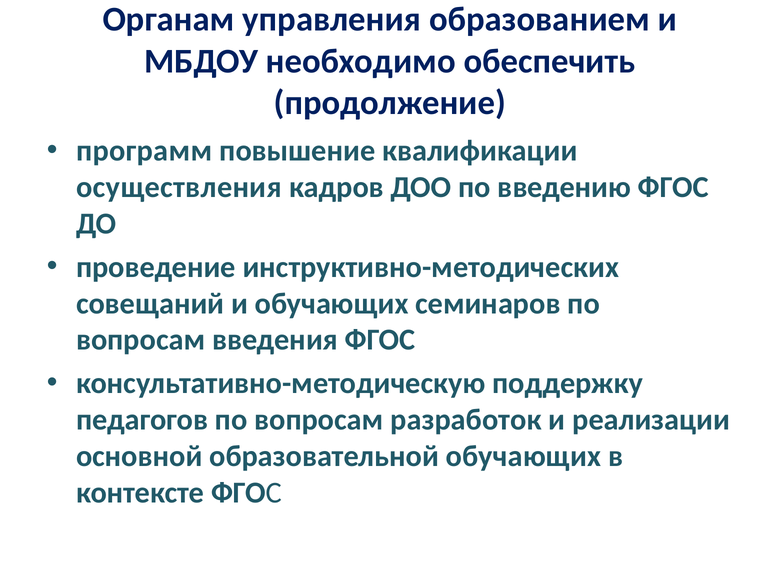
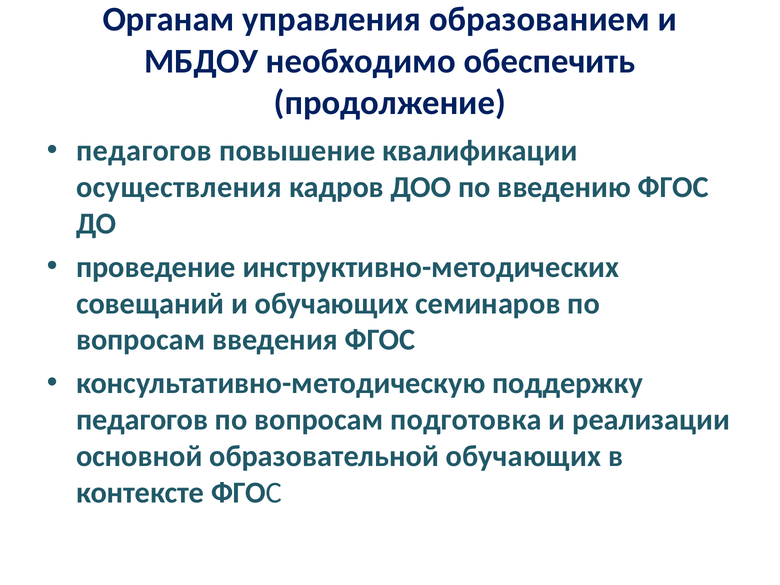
программ at (144, 151): программ -> педагогов
разработок: разработок -> подготовка
